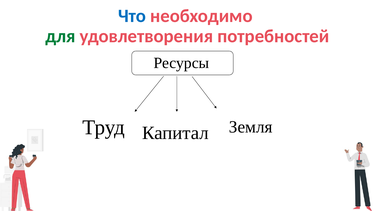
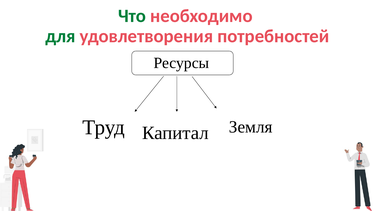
Что colour: blue -> green
